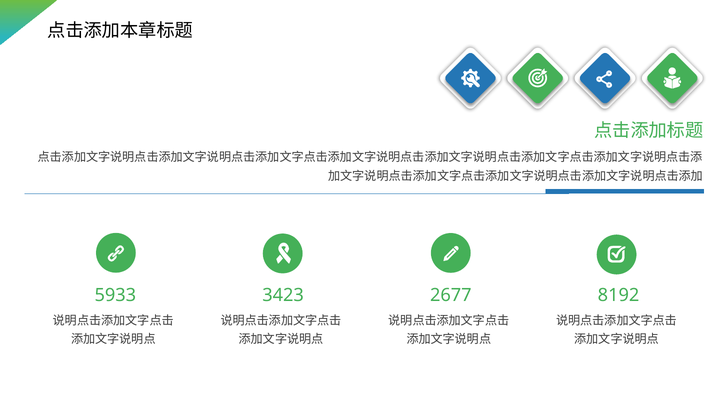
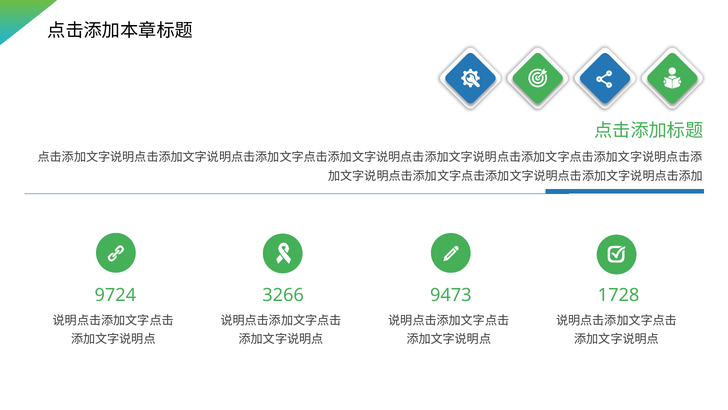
5933: 5933 -> 9724
3423: 3423 -> 3266
2677: 2677 -> 9473
8192: 8192 -> 1728
